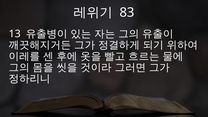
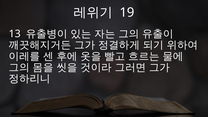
83: 83 -> 19
